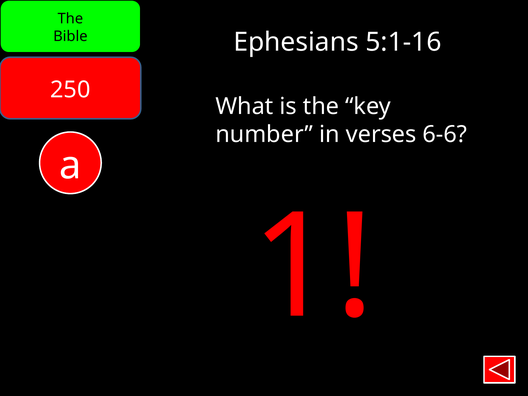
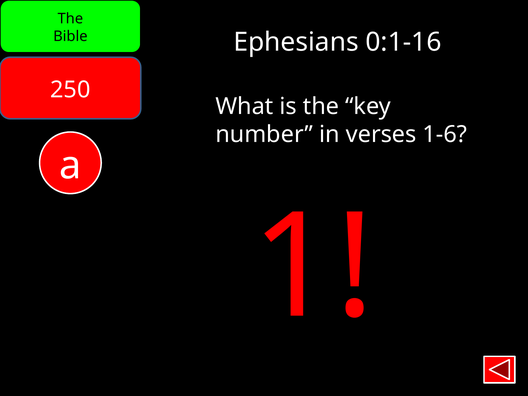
5:1-16: 5:1-16 -> 0:1-16
6-6: 6-6 -> 1-6
